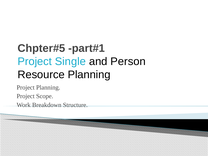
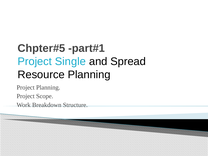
Person: Person -> Spread
